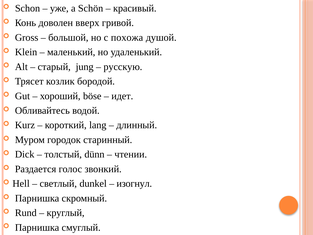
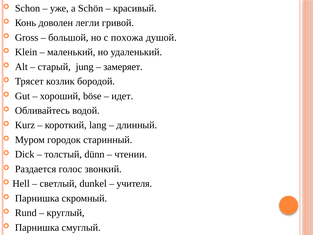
вверх: вверх -> легли
русскую: русскую -> замеряет
изогнул: изогнул -> учителя
